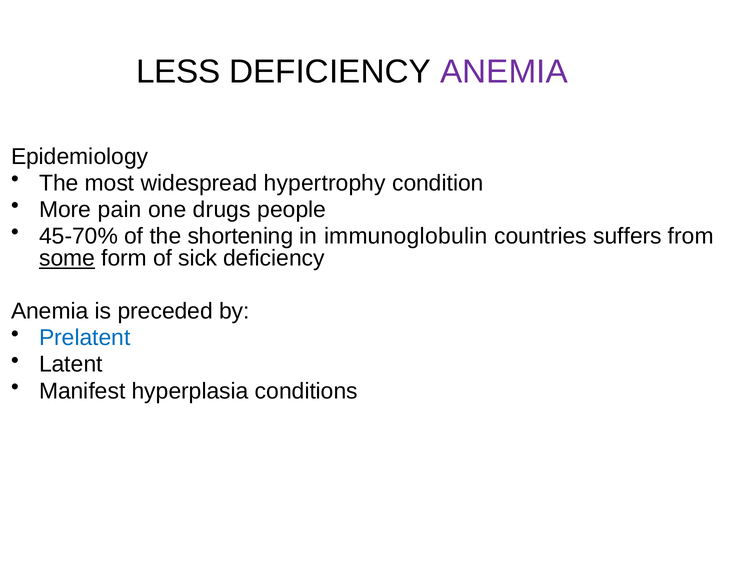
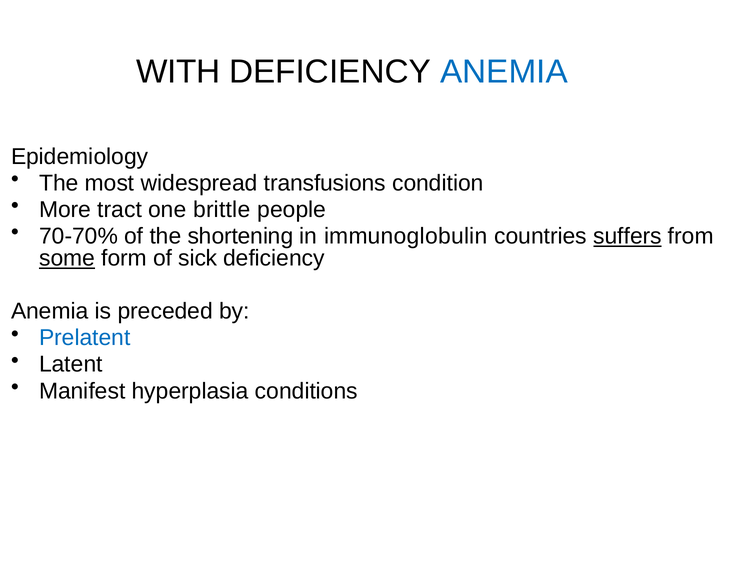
LESS: LESS -> WITH
ANEMIA at (504, 72) colour: purple -> blue
hypertrophy: hypertrophy -> transfusions
pain: pain -> tract
drugs: drugs -> brittle
45-70%: 45-70% -> 70-70%
suffers underline: none -> present
